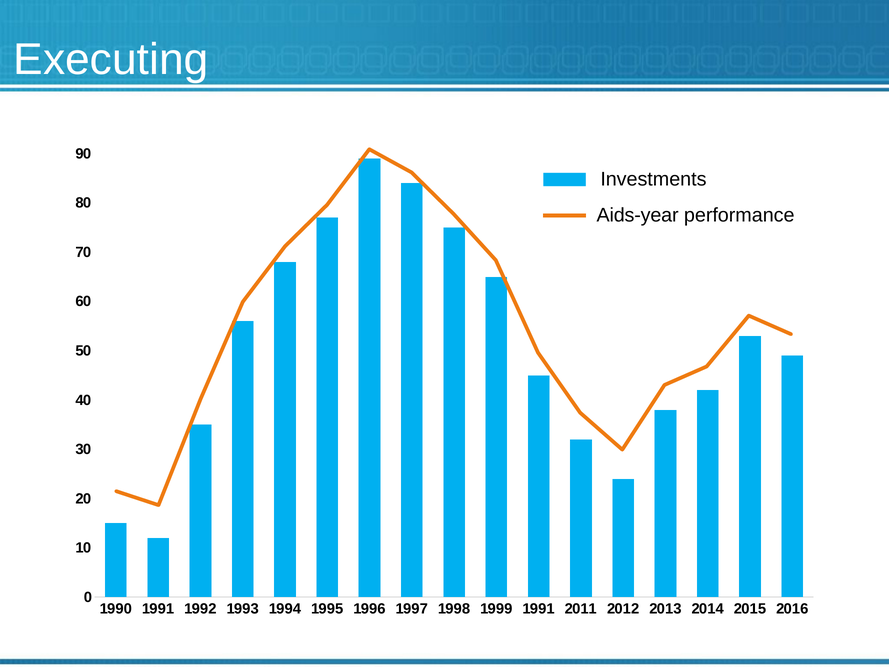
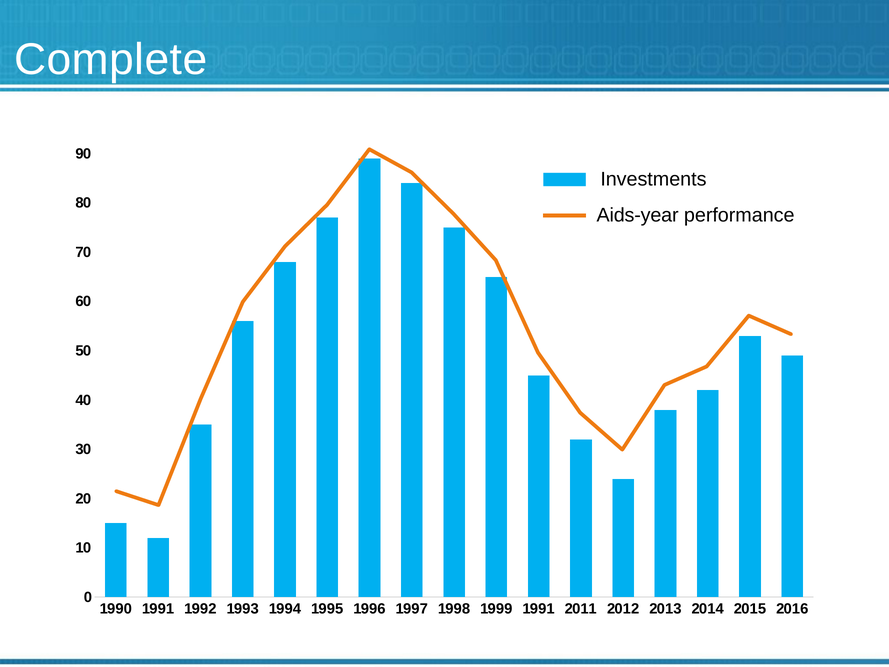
Executing: Executing -> Complete
